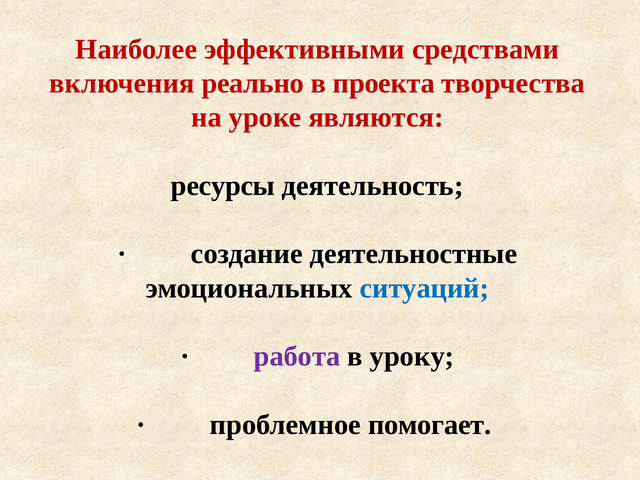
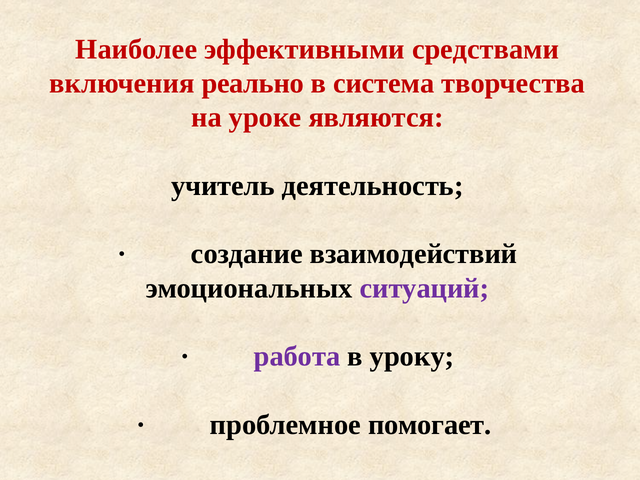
проекта: проекта -> система
ресурсы: ресурсы -> учитель
деятельностные: деятельностные -> взаимодействий
ситуаций colour: blue -> purple
